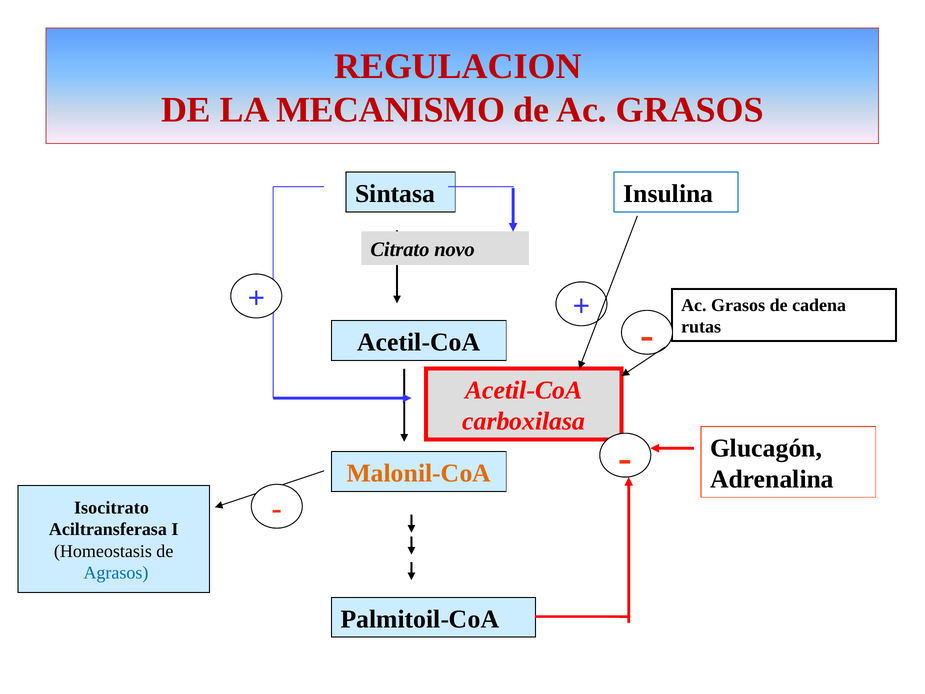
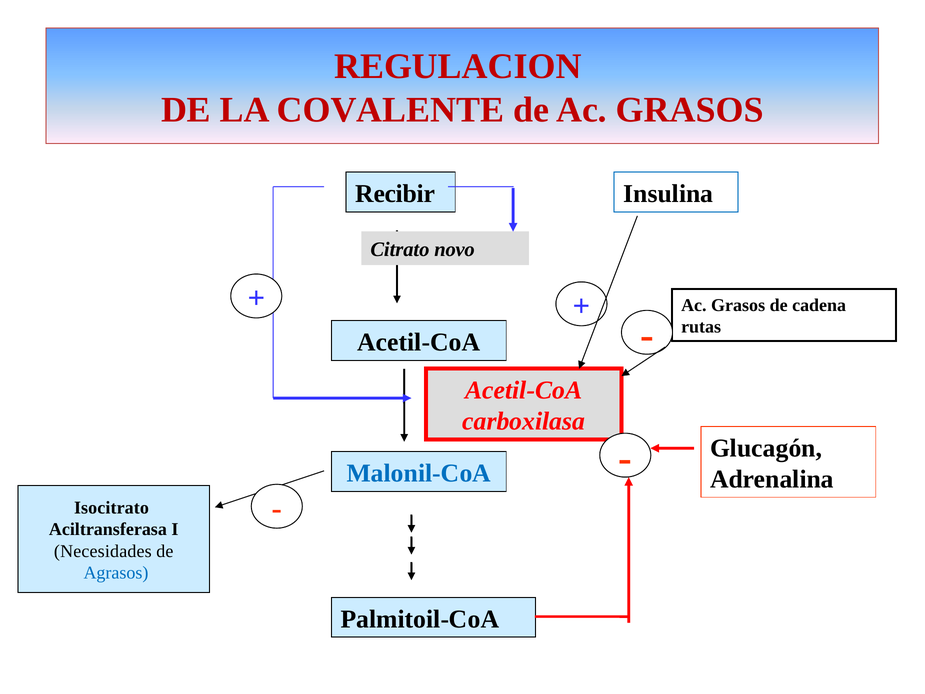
MECANISMO: MECANISMO -> COVALENTE
Sintasa: Sintasa -> Recibir
Malonil-CoA colour: orange -> blue
Homeostasis: Homeostasis -> Necesidades
